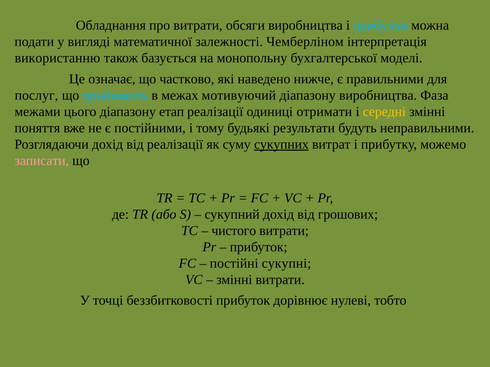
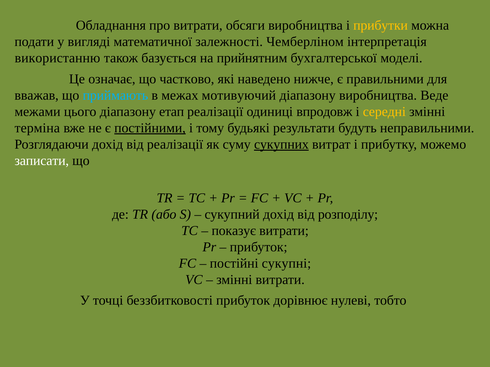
прибутки colour: light blue -> yellow
монопольну: монопольну -> прийнятним
послуг: послуг -> вважав
Фаза: Фаза -> Веде
отримати: отримати -> впродовж
поняття: поняття -> терміна
постійними underline: none -> present
записати colour: pink -> white
грошових: грошових -> розподілу
чистого: чистого -> показує
